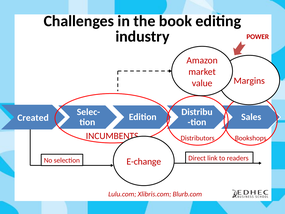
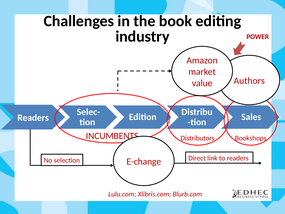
Margins: Margins -> Authors
Created at (33, 118): Created -> Readers
